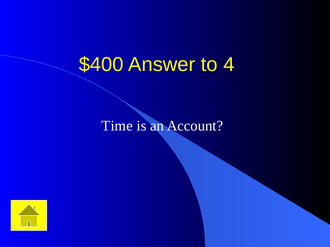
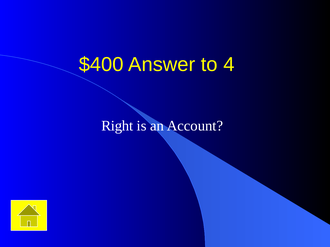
Time: Time -> Right
